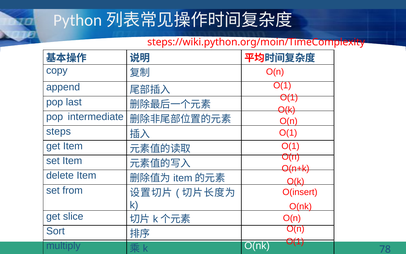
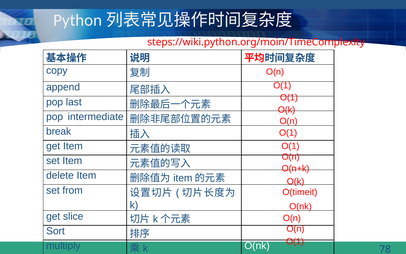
steps: steps -> break
O(insert: O(insert -> O(timeit
